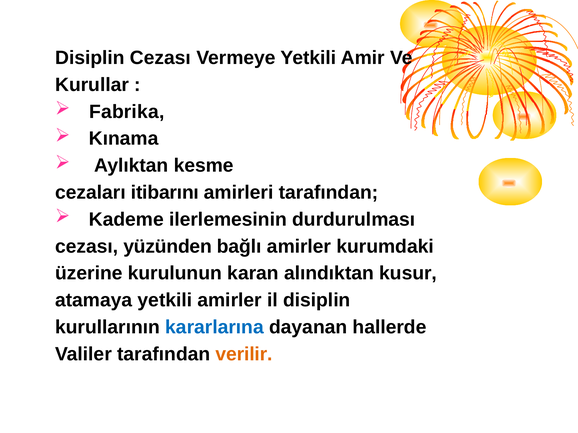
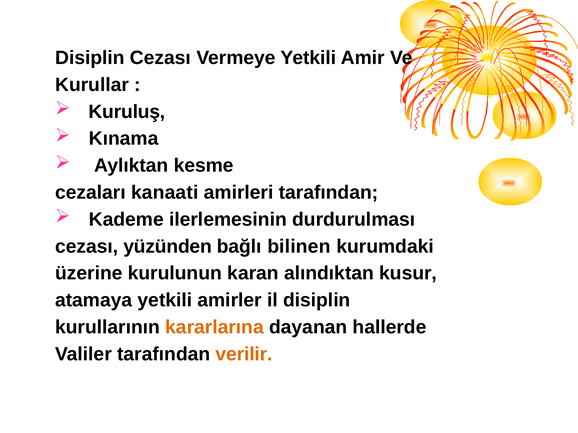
Fabrika: Fabrika -> Kuruluş
itibarını: itibarını -> kanaati
bağlı amirler: amirler -> bilinen
kararlarına colour: blue -> orange
